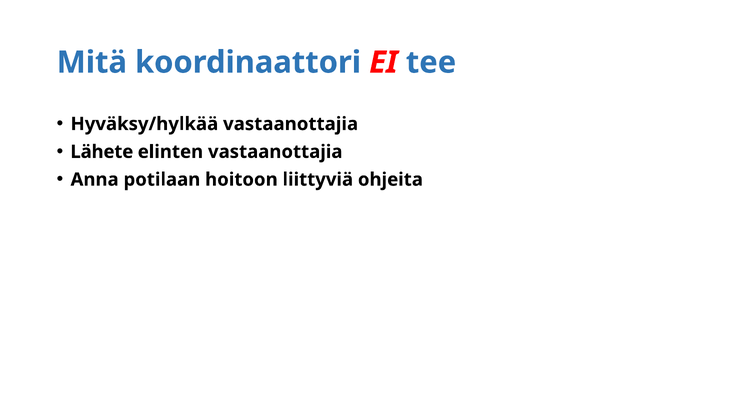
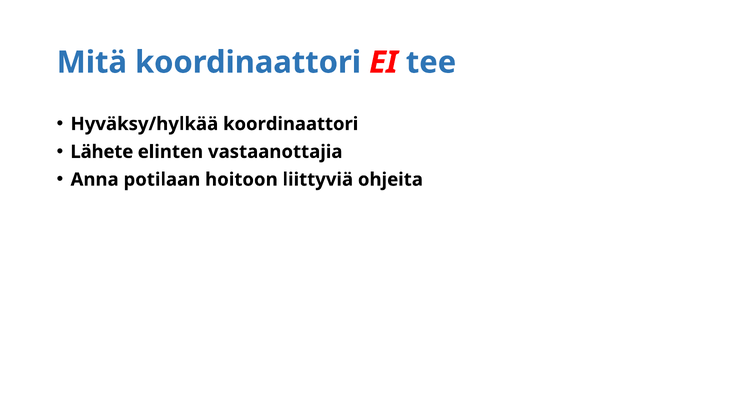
Hyväksy/hylkää vastaanottajia: vastaanottajia -> koordinaattori
